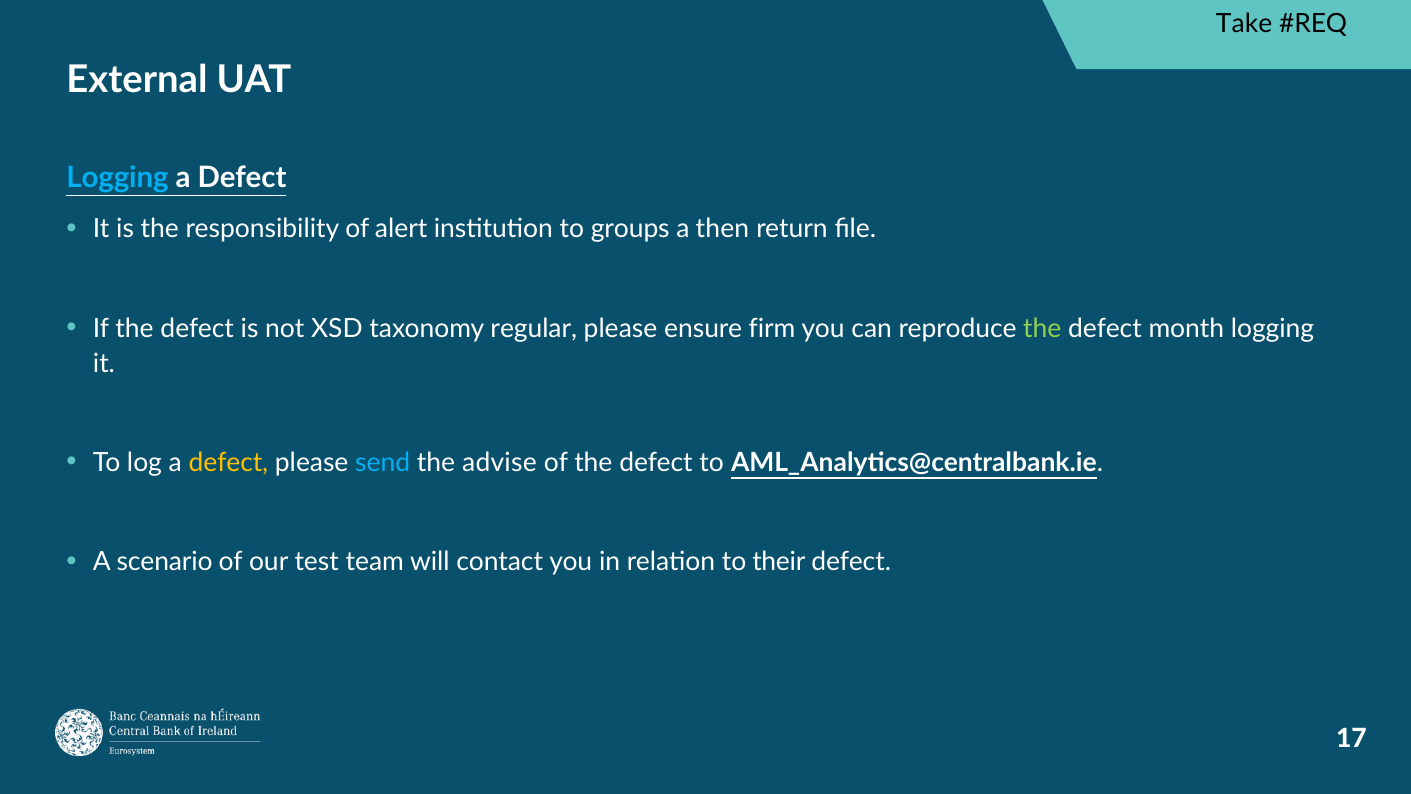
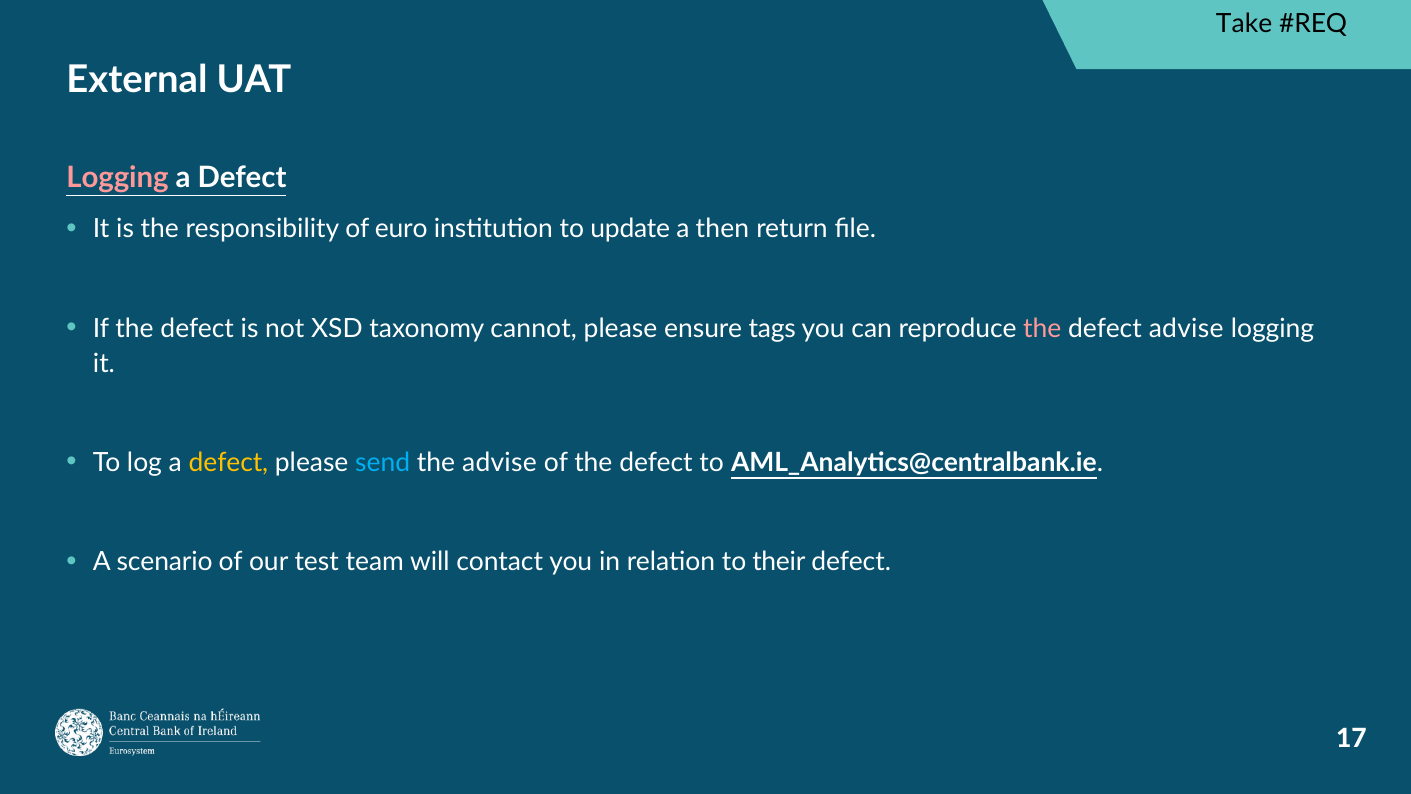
Logging at (118, 178) colour: light blue -> pink
alert: alert -> euro
groups: groups -> update
regular: regular -> cannot
firm: firm -> tags
the at (1042, 328) colour: light green -> pink
defect month: month -> advise
